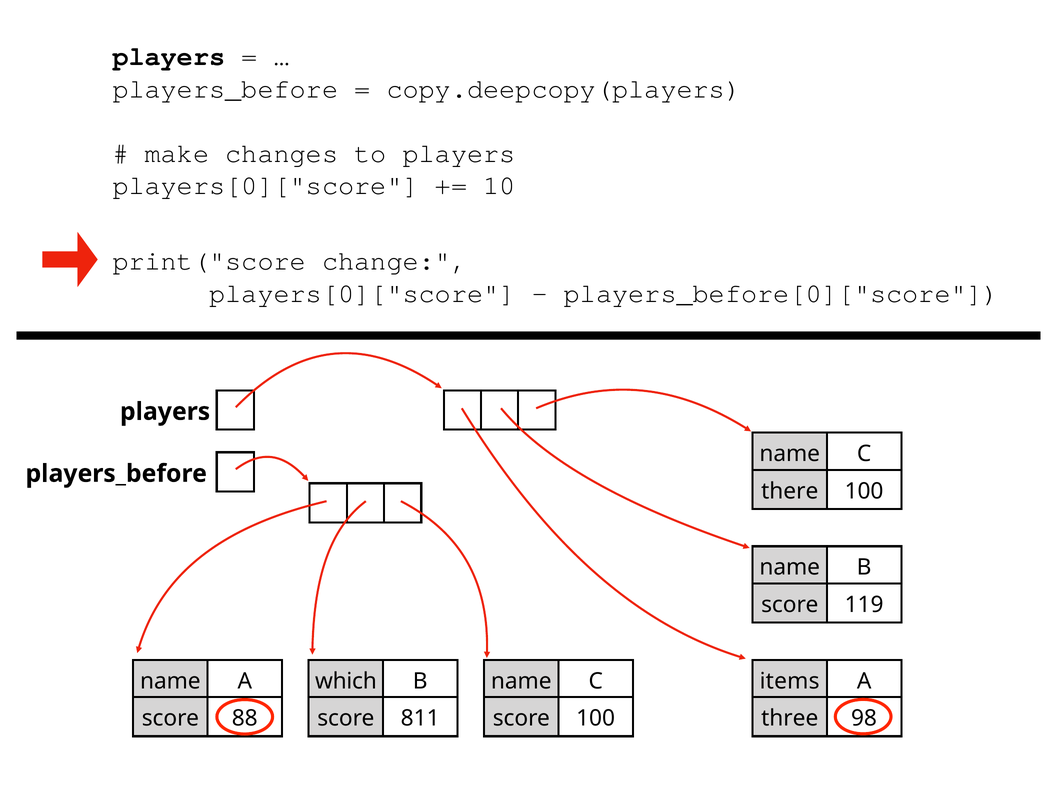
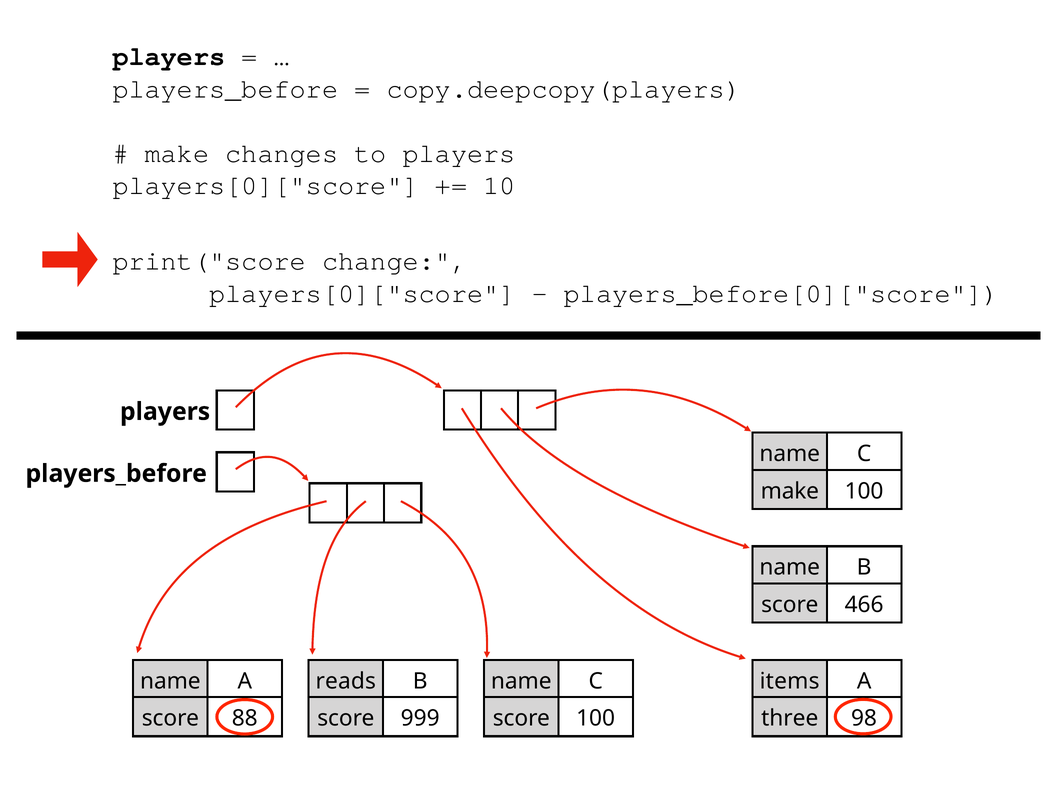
there at (790, 491): there -> make
119: 119 -> 466
which: which -> reads
811: 811 -> 999
